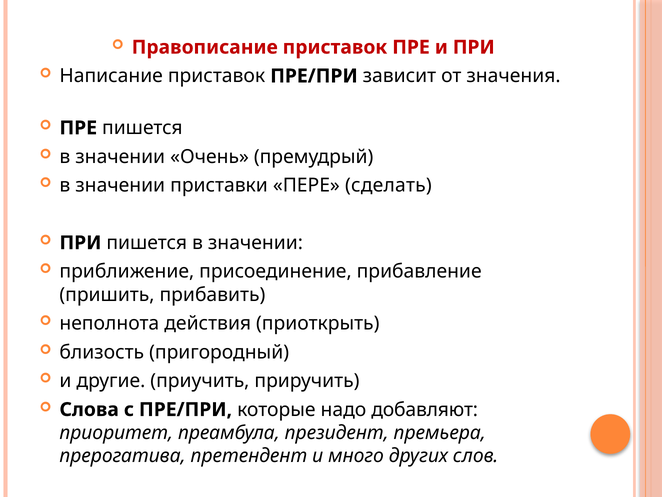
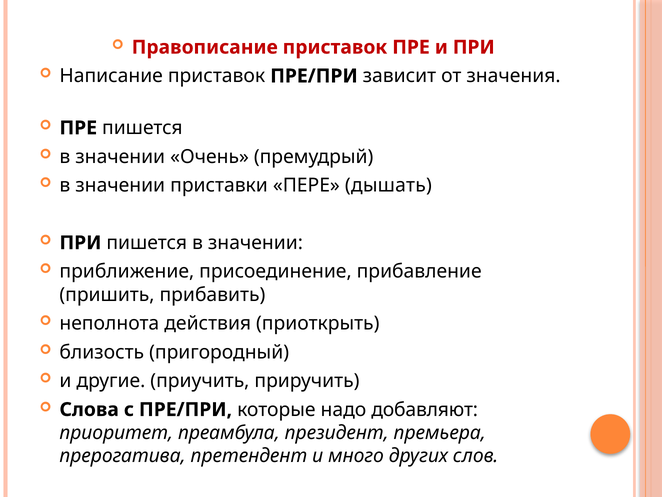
сделать: сделать -> дышать
